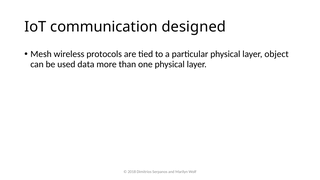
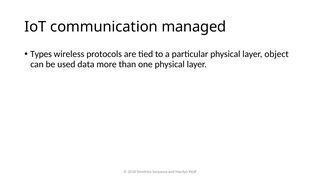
designed: designed -> managed
Mesh: Mesh -> Types
